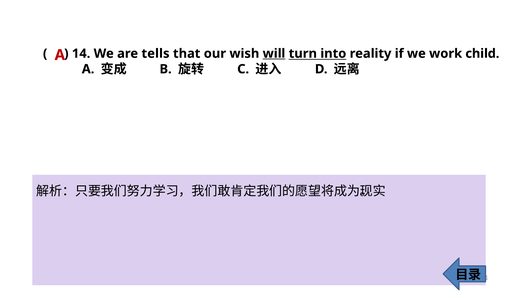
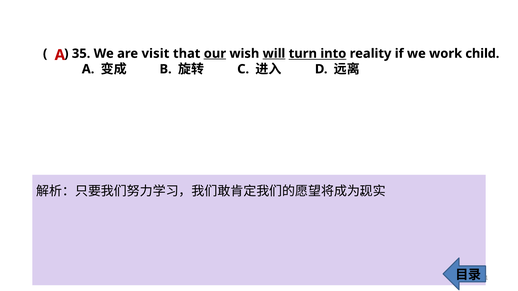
14: 14 -> 35
tells: tells -> visit
our underline: none -> present
